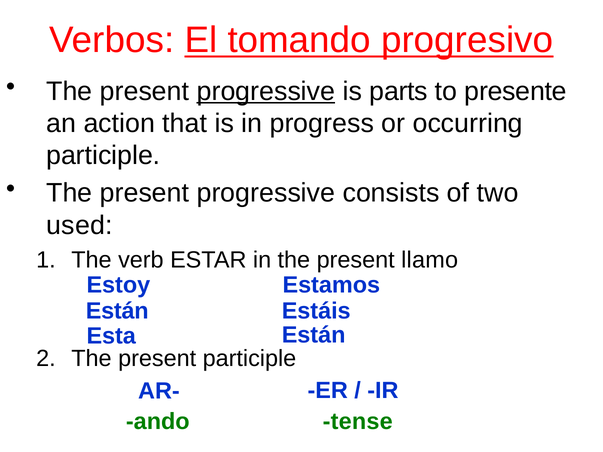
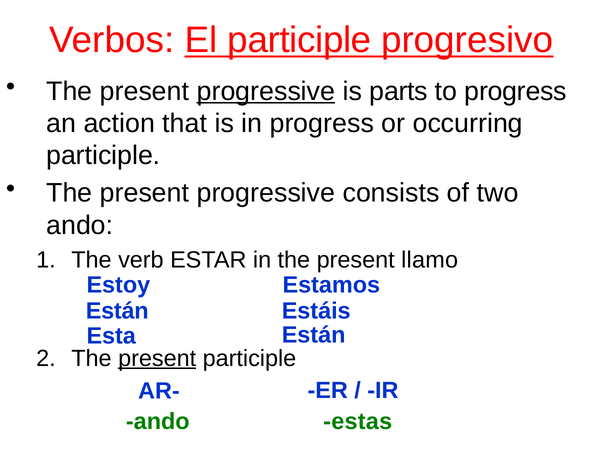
El tomando: tomando -> participle
to presente: presente -> progress
used at (80, 225): used -> ando
present at (157, 359) underline: none -> present
tense: tense -> estas
